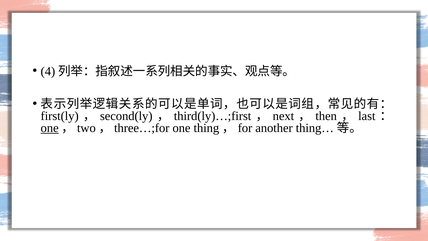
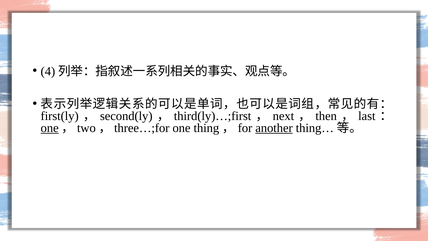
another underline: none -> present
